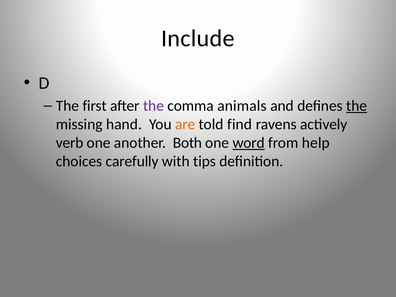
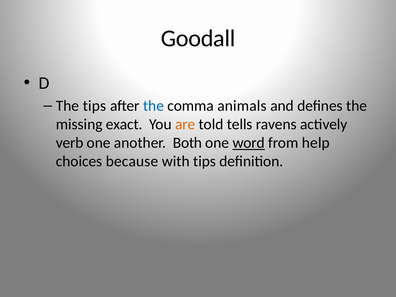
Include: Include -> Goodall
The first: first -> tips
the at (154, 106) colour: purple -> blue
the at (357, 106) underline: present -> none
hand: hand -> exact
find: find -> tells
carefully: carefully -> because
